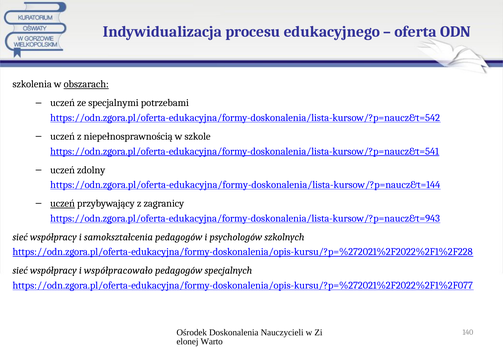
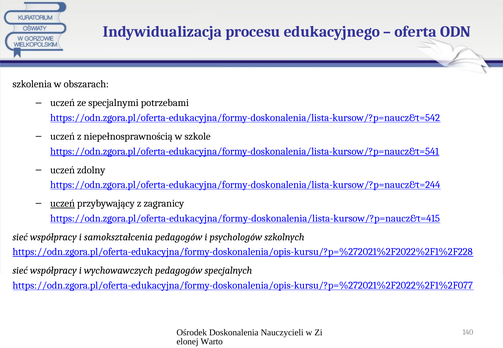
obszarach underline: present -> none
https://odn.zgora.pl/oferta-edukacyjna/formy-doskonalenia/lista-kursow/?p=naucz&t=144: https://odn.zgora.pl/oferta-edukacyjna/formy-doskonalenia/lista-kursow/?p=naucz&t=144 -> https://odn.zgora.pl/oferta-edukacyjna/formy-doskonalenia/lista-kursow/?p=naucz&t=244
https://odn.zgora.pl/oferta-edukacyjna/formy-doskonalenia/lista-kursow/?p=naucz&t=943: https://odn.zgora.pl/oferta-edukacyjna/formy-doskonalenia/lista-kursow/?p=naucz&t=943 -> https://odn.zgora.pl/oferta-edukacyjna/formy-doskonalenia/lista-kursow/?p=naucz&t=415
współpracowało: współpracowało -> wychowawczych
